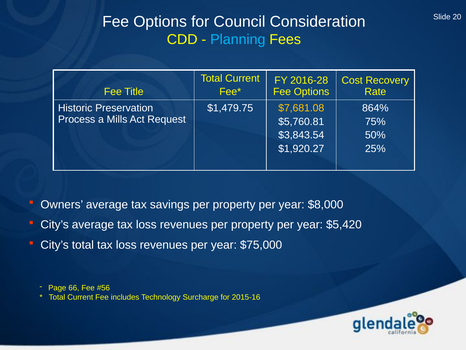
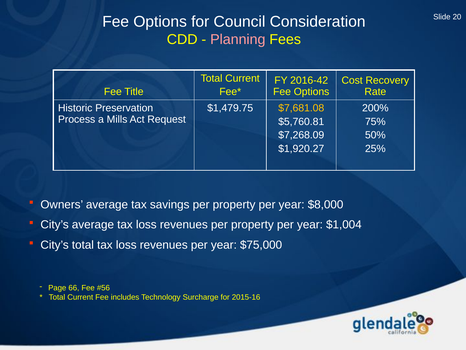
Planning colour: light blue -> pink
2016-28: 2016-28 -> 2016-42
864%: 864% -> 200%
$3,843.54: $3,843.54 -> $7,268.09
$5,420: $5,420 -> $1,004
